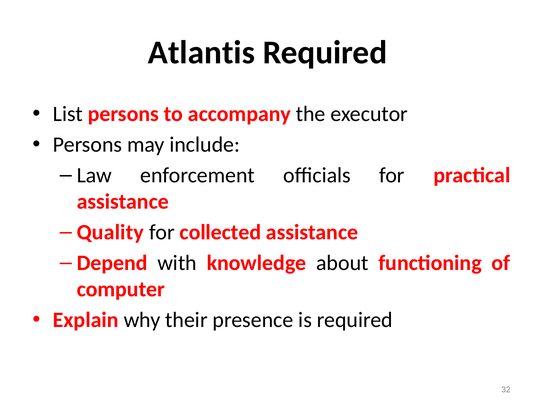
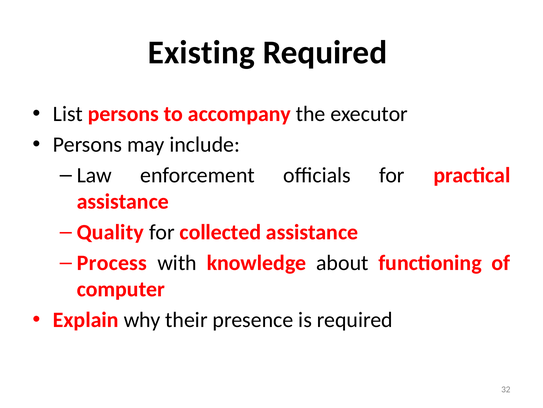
Atlantis: Atlantis -> Existing
Depend: Depend -> Process
